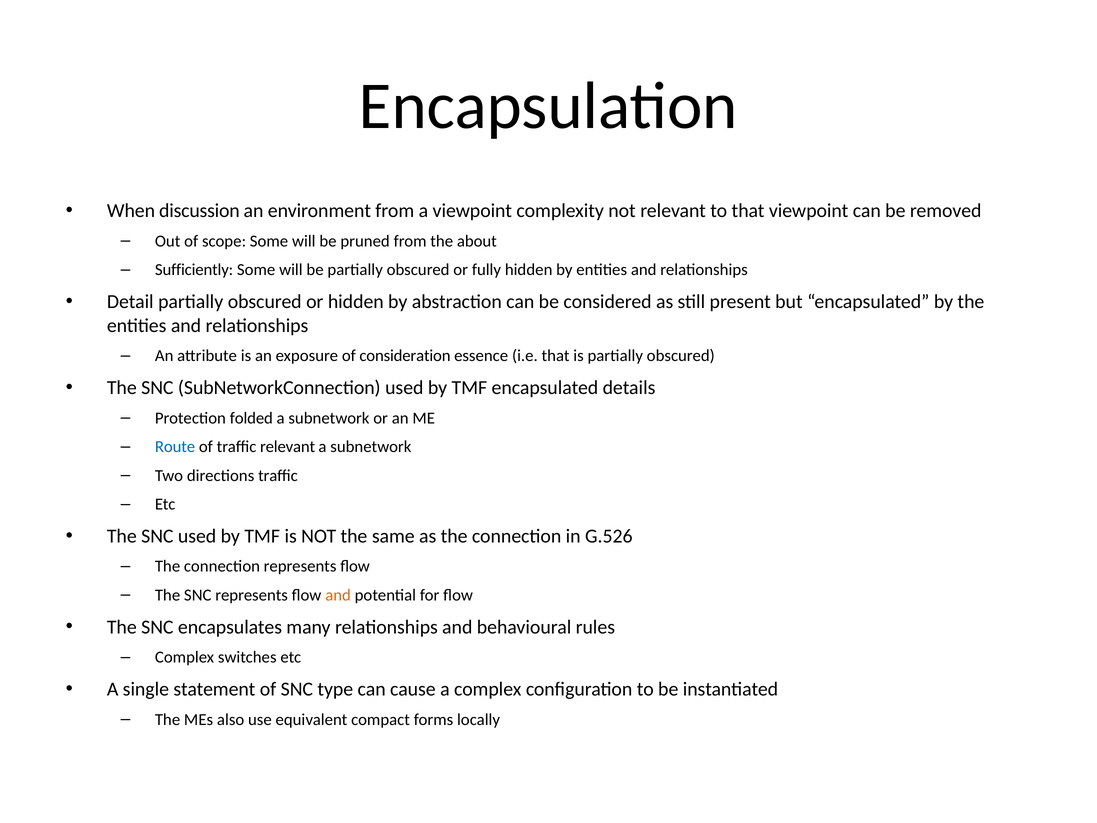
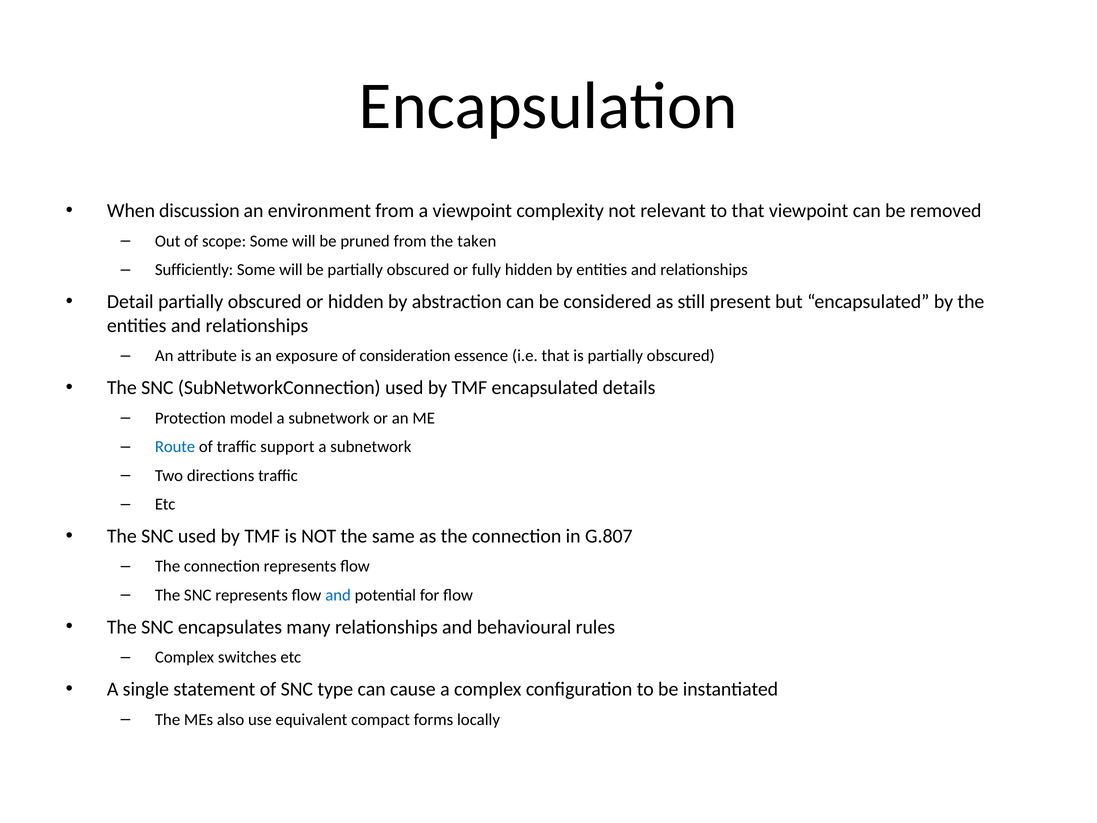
about: about -> taken
folded: folded -> model
traffic relevant: relevant -> support
G.526: G.526 -> G.807
and at (338, 595) colour: orange -> blue
